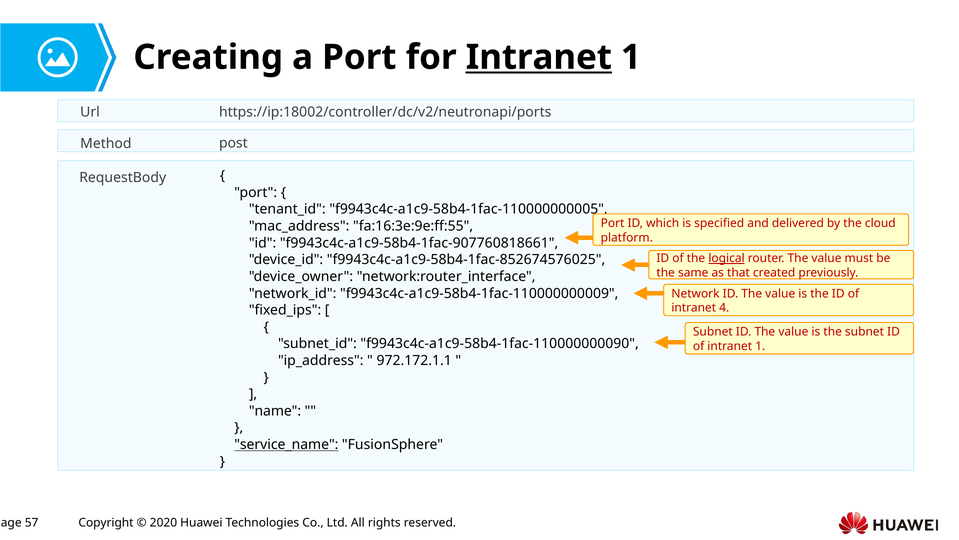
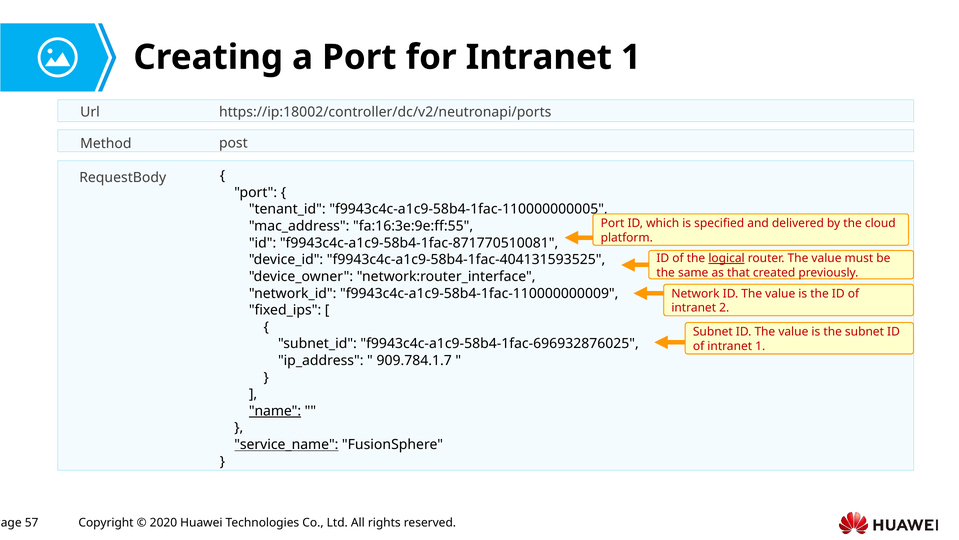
Intranet at (539, 57) underline: present -> none
f9943c4c-a1c9-58b4-1fac-907760818661: f9943c4c-a1c9-58b4-1fac-907760818661 -> f9943c4c-a1c9-58b4-1fac-871770510081
f9943c4c-a1c9-58b4-1fac-852674576025: f9943c4c-a1c9-58b4-1fac-852674576025 -> f9943c4c-a1c9-58b4-1fac-404131593525
4: 4 -> 2
f9943c4c-a1c9-58b4-1fac-110000000090: f9943c4c-a1c9-58b4-1fac-110000000090 -> f9943c4c-a1c9-58b4-1fac-696932876025
972.172.1.1: 972.172.1.1 -> 909.784.1.7
name underline: none -> present
